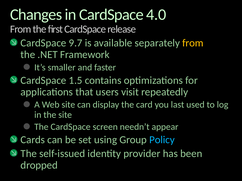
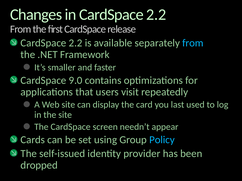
in CardSpace 4.0: 4.0 -> 2.2
9.7 at (76, 43): 9.7 -> 2.2
from at (193, 43) colour: yellow -> light blue
1.5: 1.5 -> 9.0
